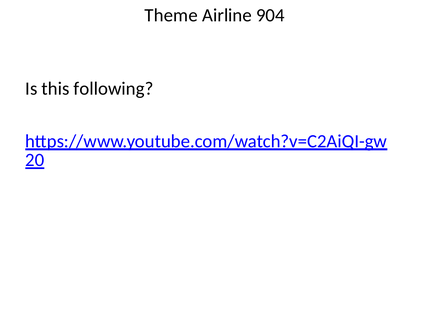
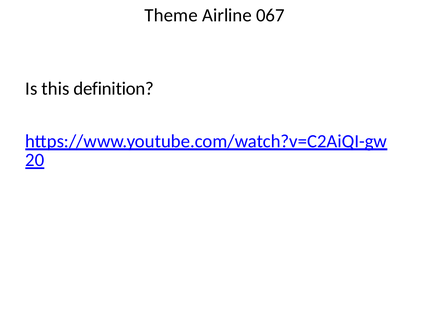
904: 904 -> 067
following: following -> definition
